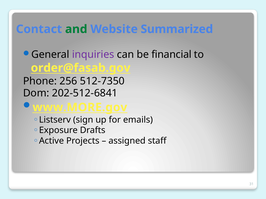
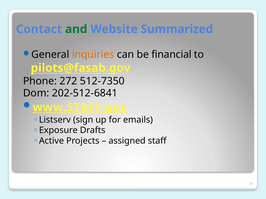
inquiries colour: purple -> orange
order@fasab.gov: order@fasab.gov -> pilots@fasab.gov
256: 256 -> 272
www.MORE.gov: www.MORE.gov -> www.STAFF.gov
